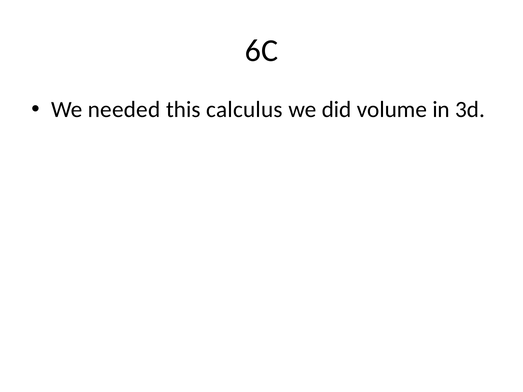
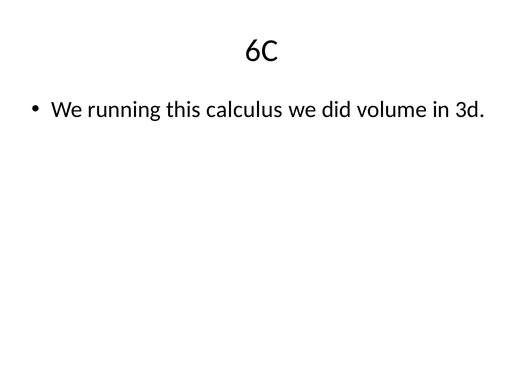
needed: needed -> running
